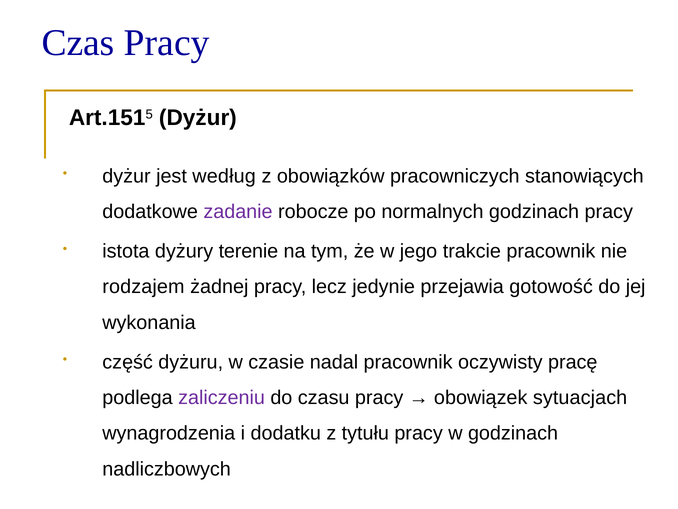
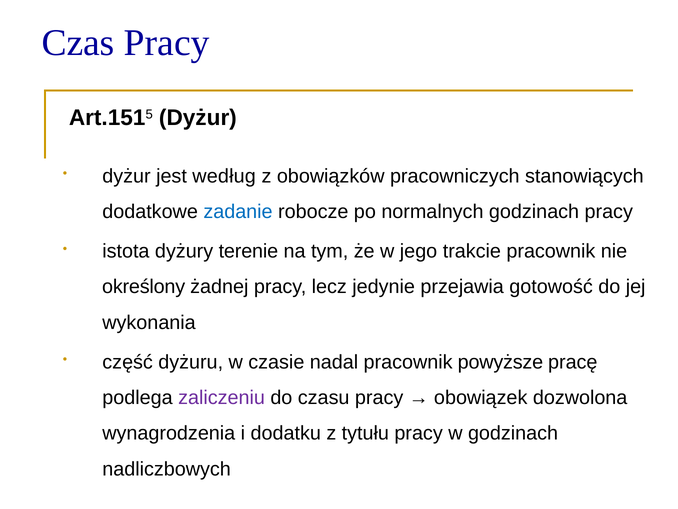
zadanie colour: purple -> blue
rodzajem: rodzajem -> określony
oczywisty: oczywisty -> powyższe
sytuacjach: sytuacjach -> dozwolona
